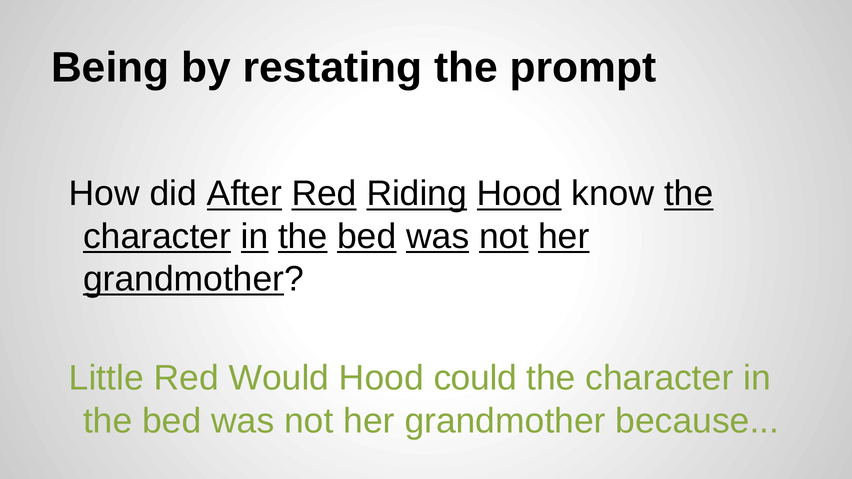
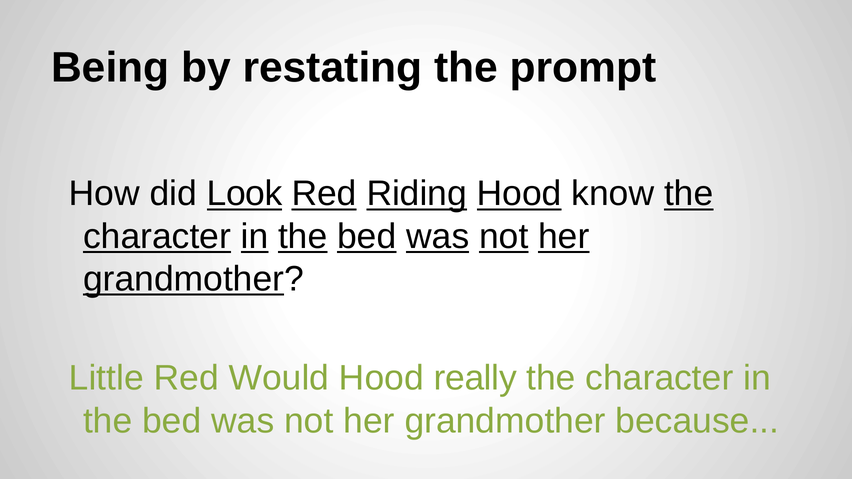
After: After -> Look
could: could -> really
